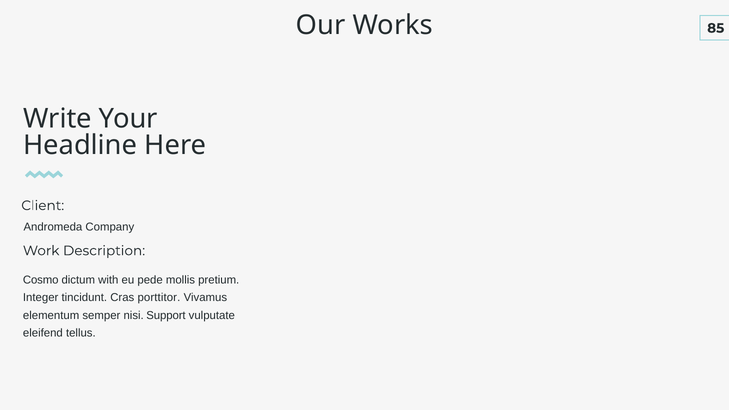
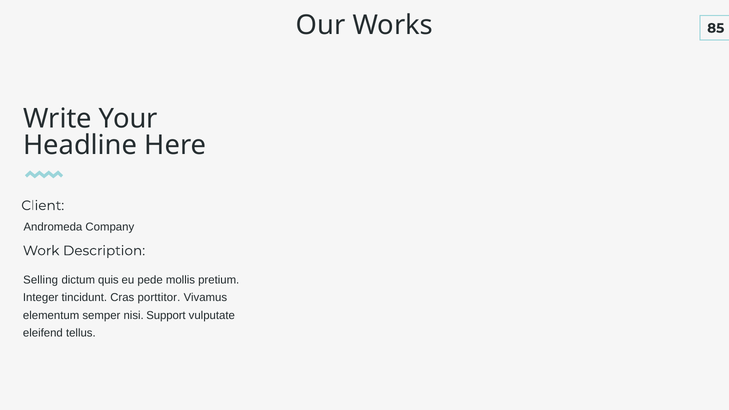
Cosmo: Cosmo -> Selling
with: with -> quis
